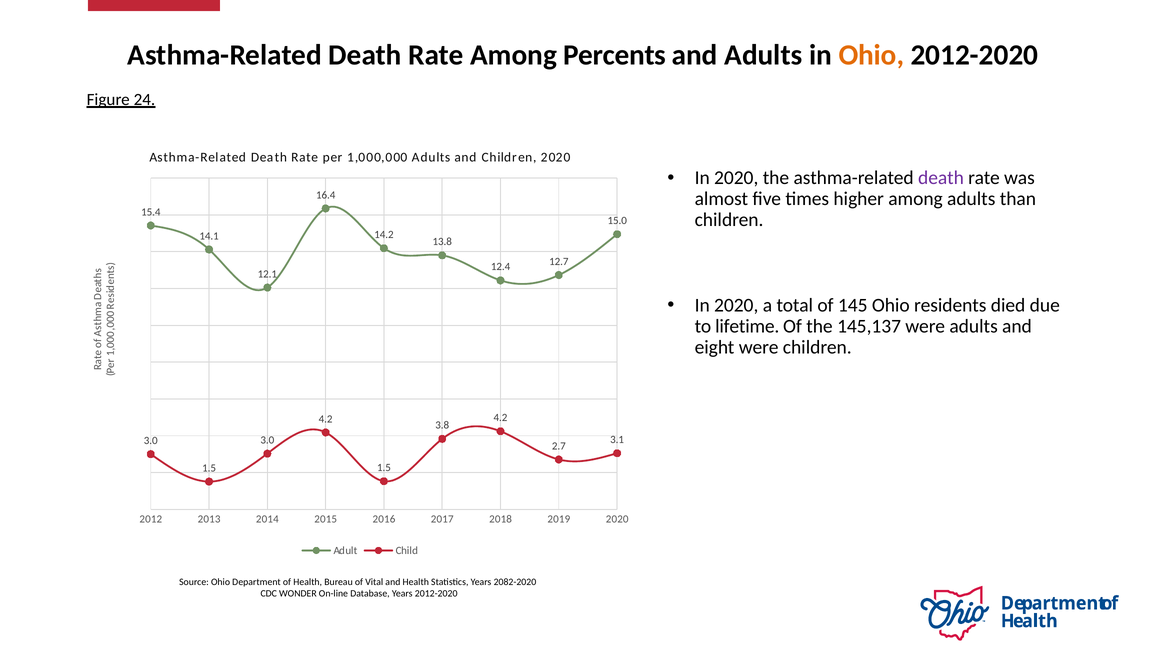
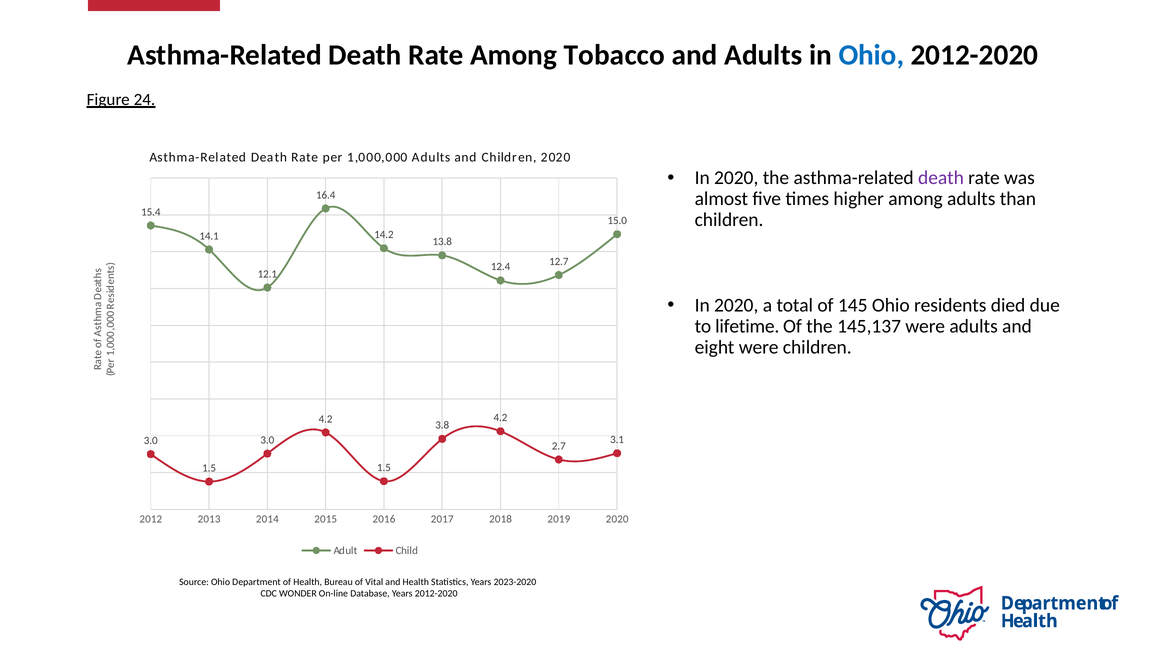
Percents: Percents -> Tobacco
Ohio at (871, 55) colour: orange -> blue
2082-2020: 2082-2020 -> 2023-2020
